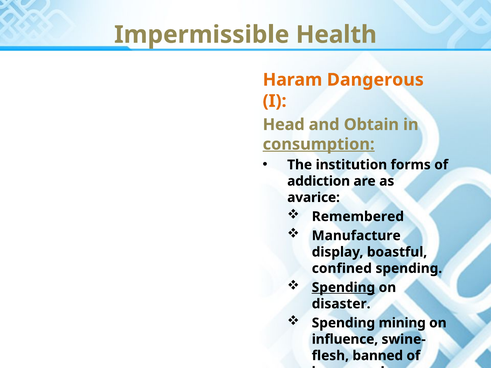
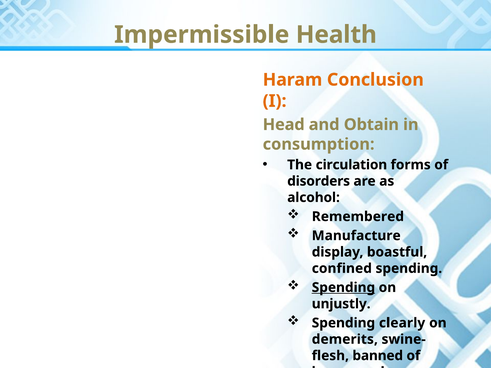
Dangerous: Dangerous -> Conclusion
consumption underline: present -> none
institution: institution -> circulation
addiction: addiction -> disorders
avarice: avarice -> alcohol
disaster: disaster -> unjustly
mining: mining -> clearly
influence: influence -> demerits
